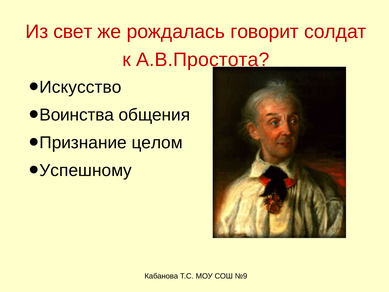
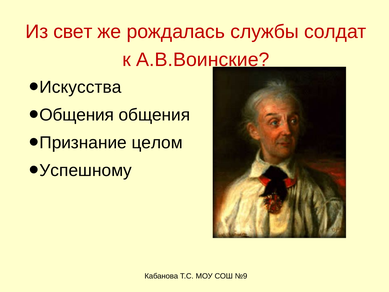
говорит: говорит -> службы
А.В.Простота: А.В.Простота -> А.В.Воинские
Искусство: Искусство -> Искусства
Воинства at (77, 115): Воинства -> Общения
